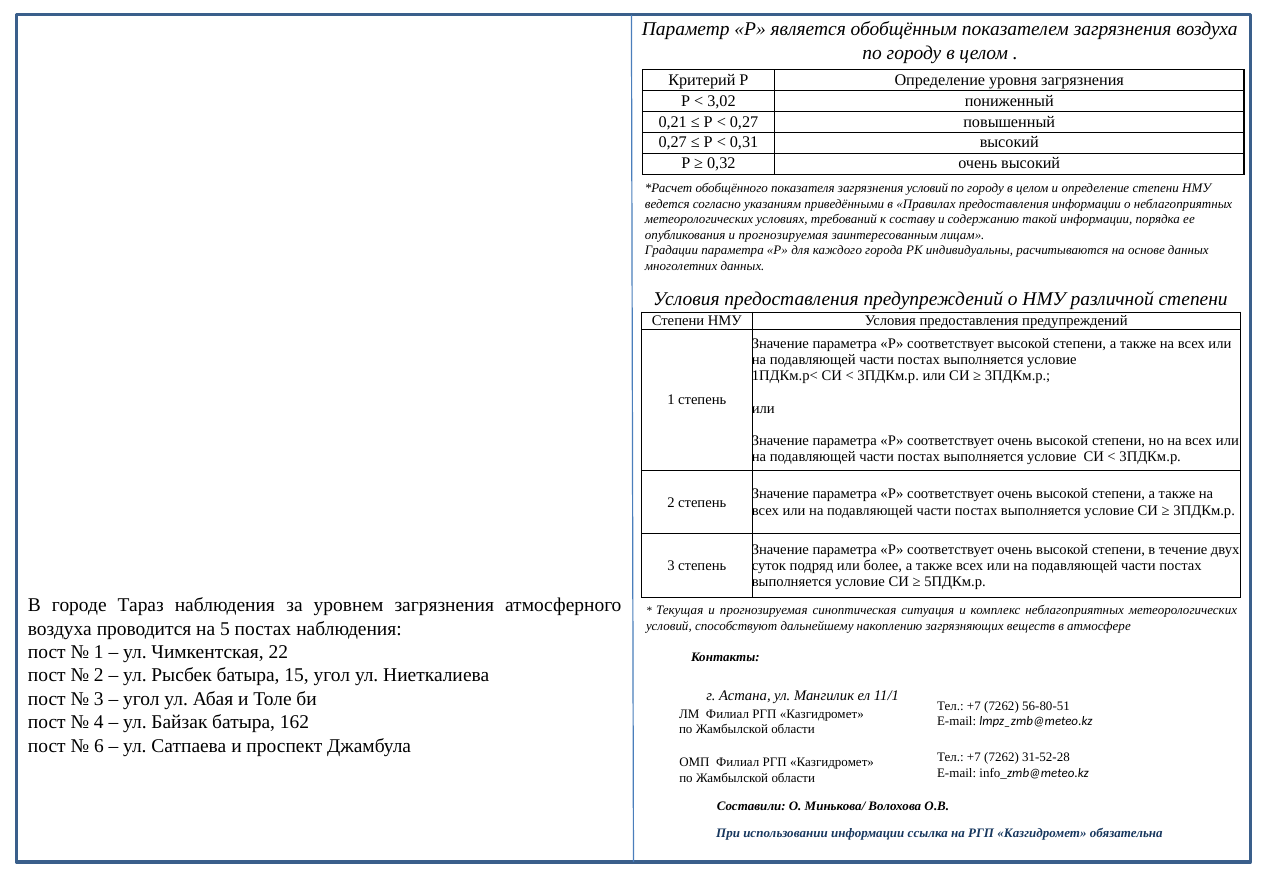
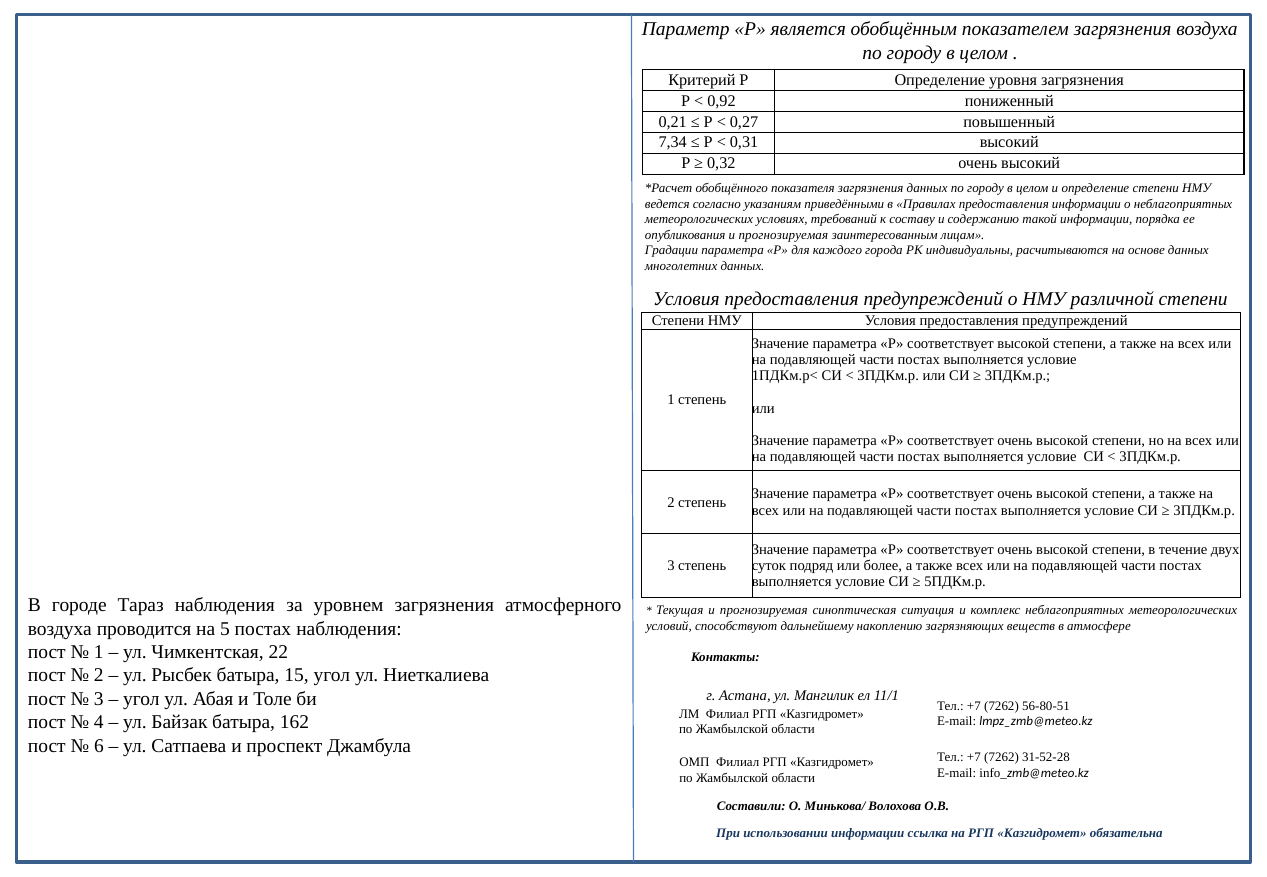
3,02: 3,02 -> 0,92
0,27 at (673, 143): 0,27 -> 7,34
загрязнения условий: условий -> данных
